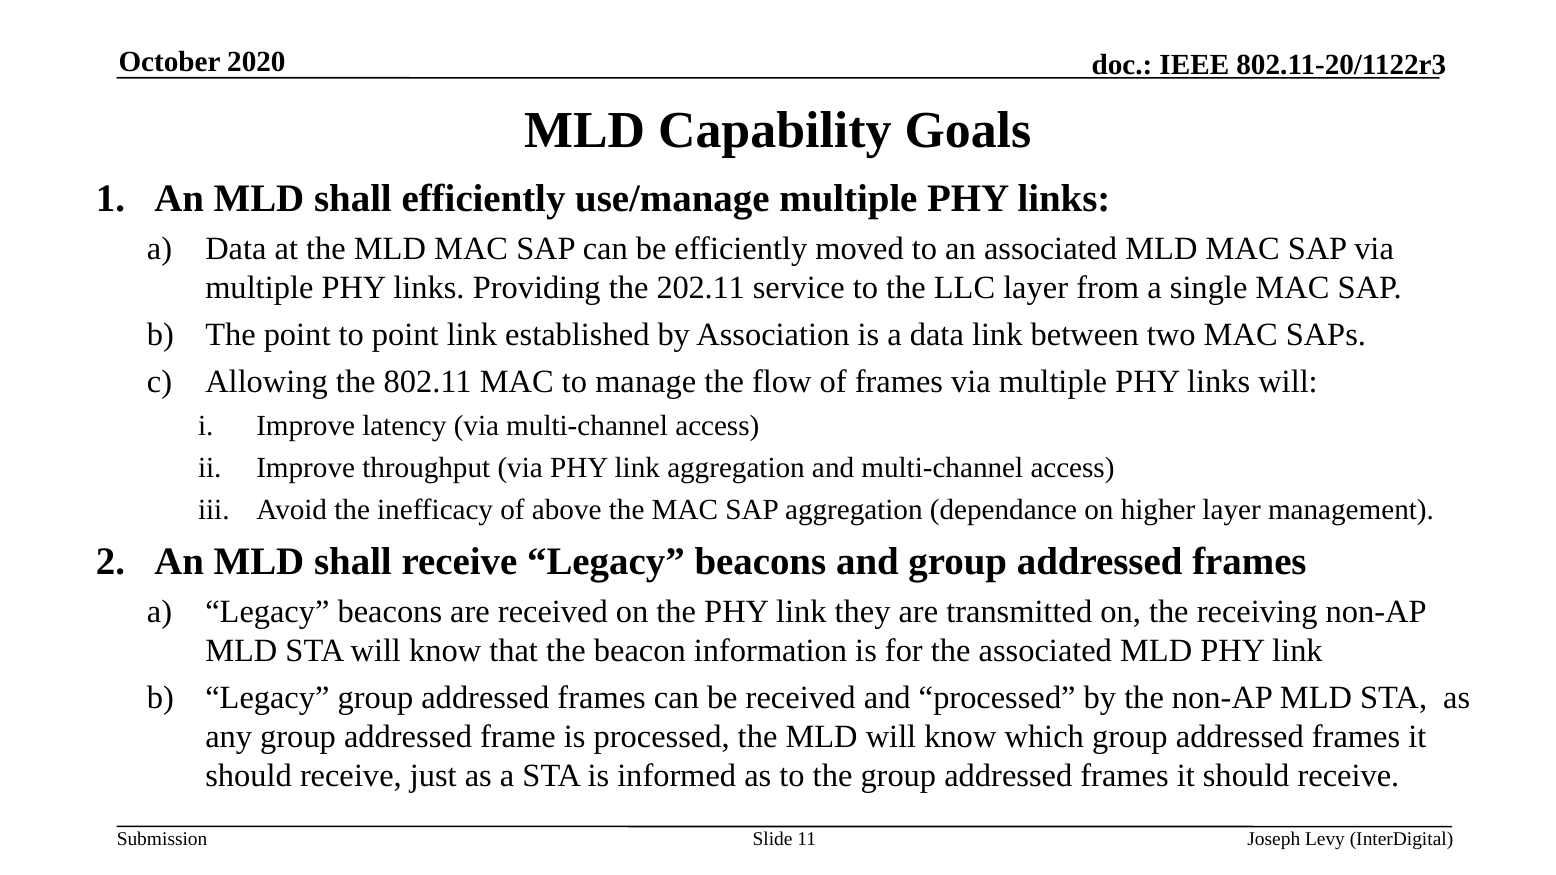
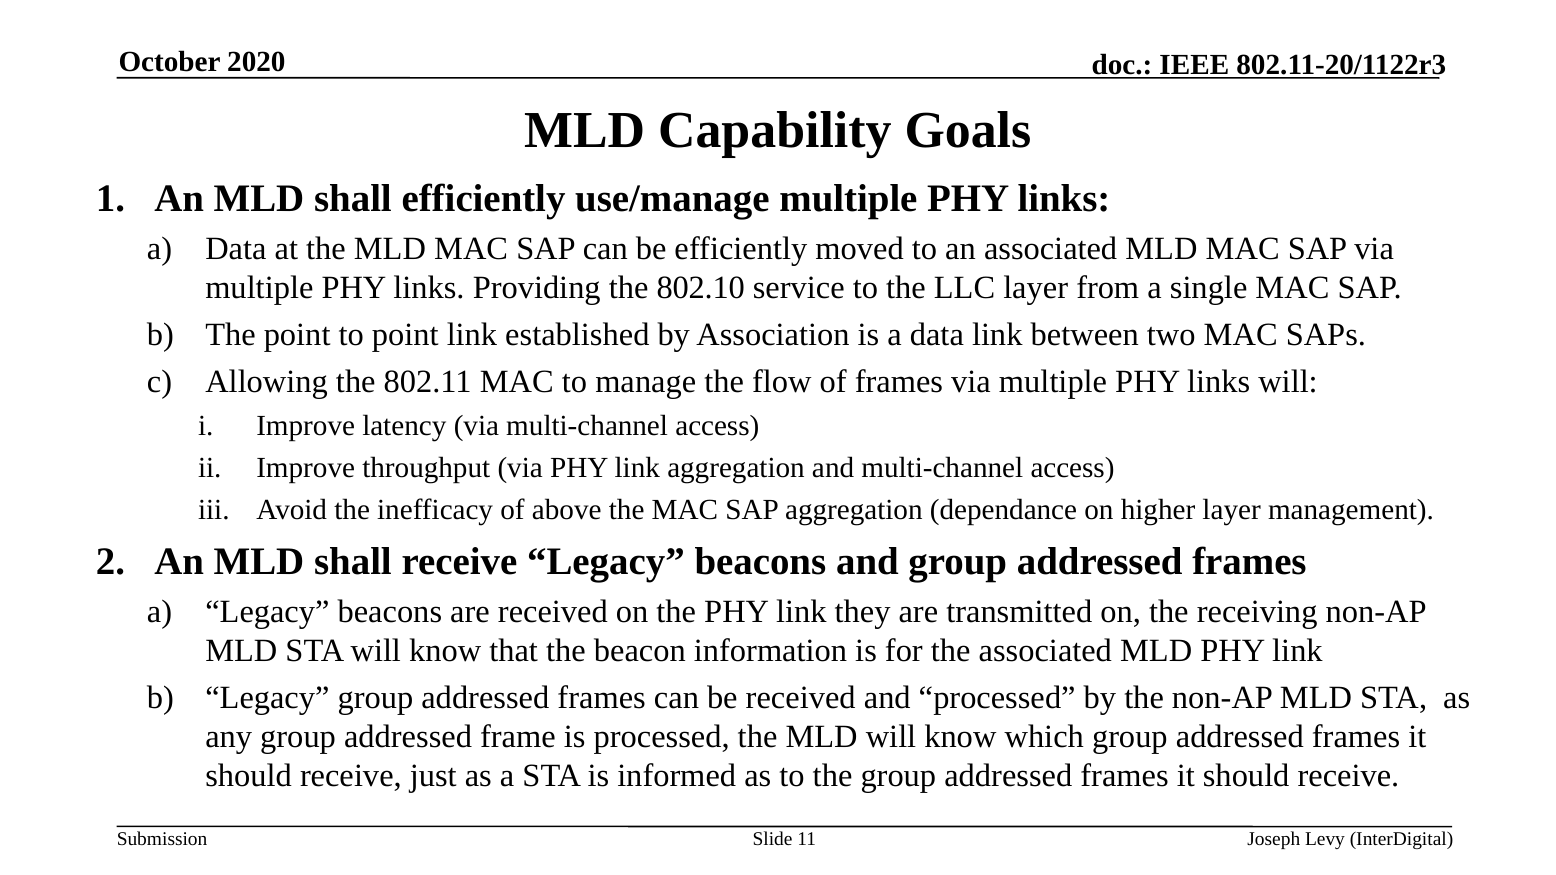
202.11: 202.11 -> 802.10
